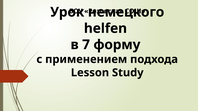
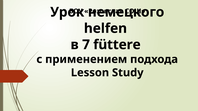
форму: форму -> füttere
